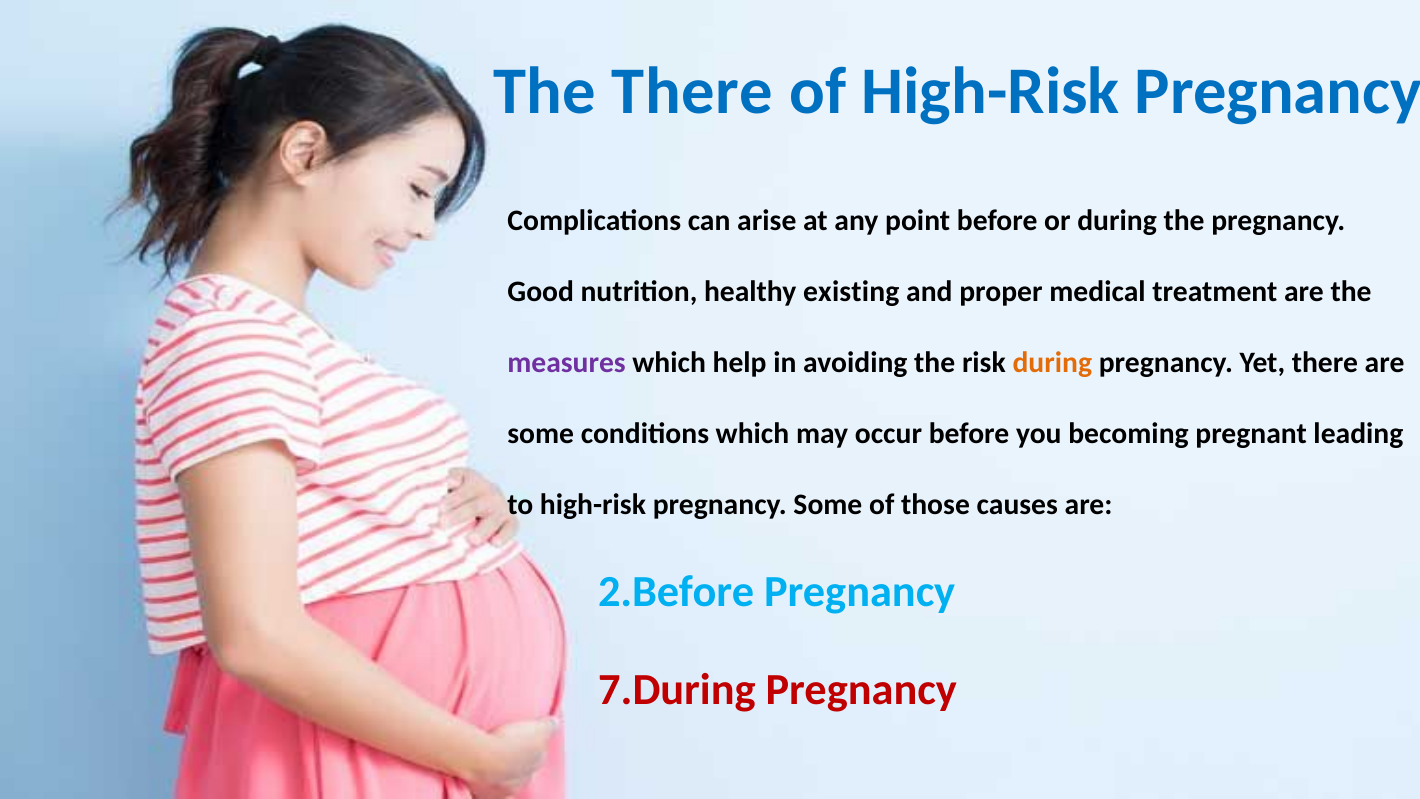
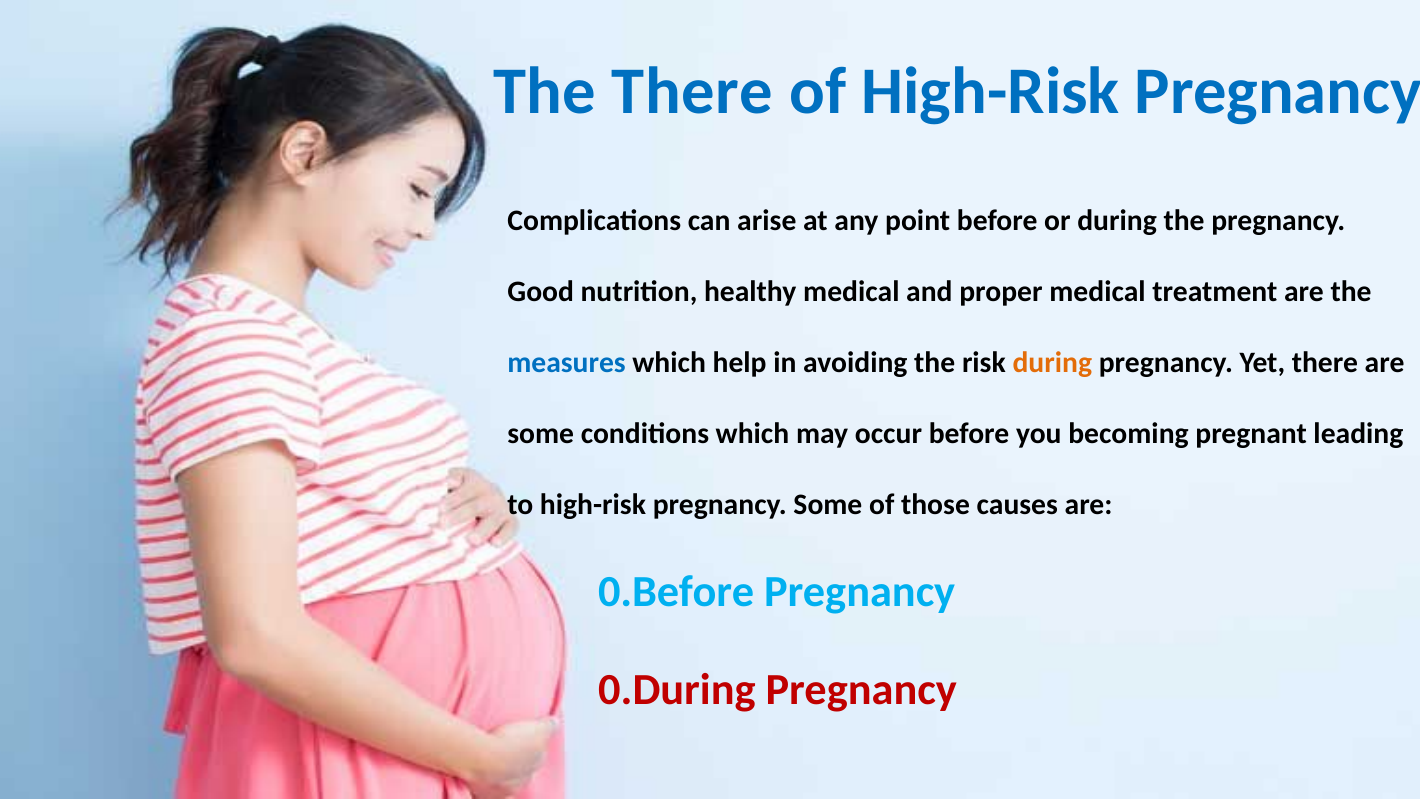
healthy existing: existing -> medical
measures colour: purple -> blue
2.Before: 2.Before -> 0.Before
7.During: 7.During -> 0.During
